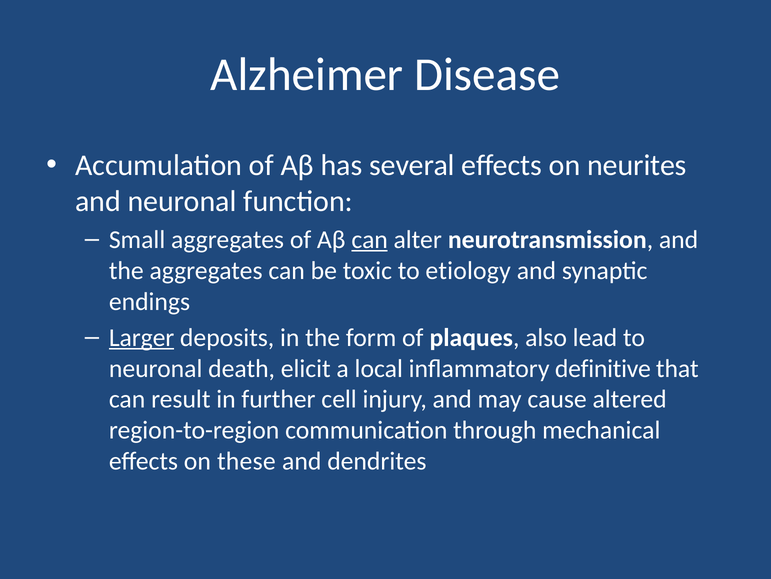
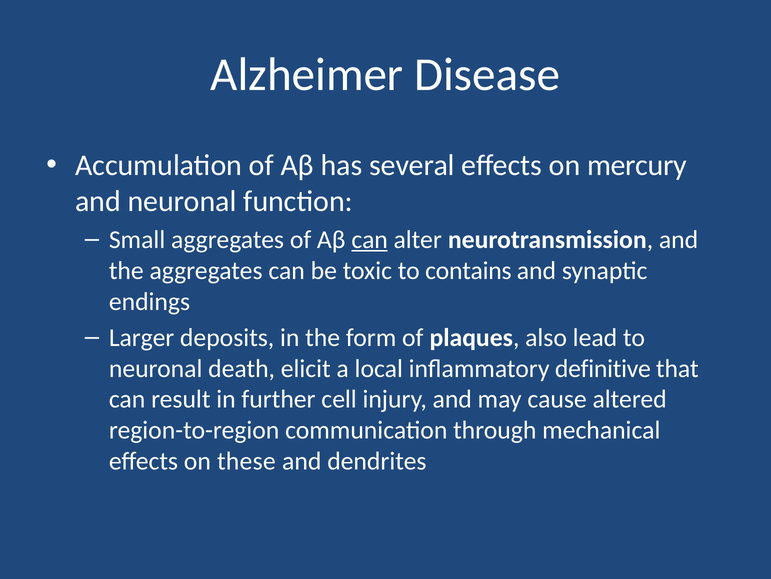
neurites: neurites -> mercury
etiology: etiology -> contains
Larger underline: present -> none
